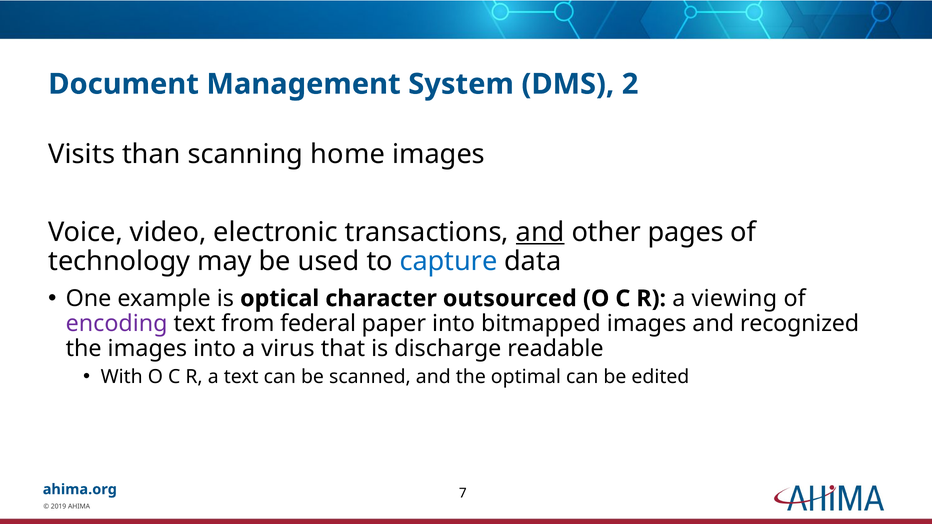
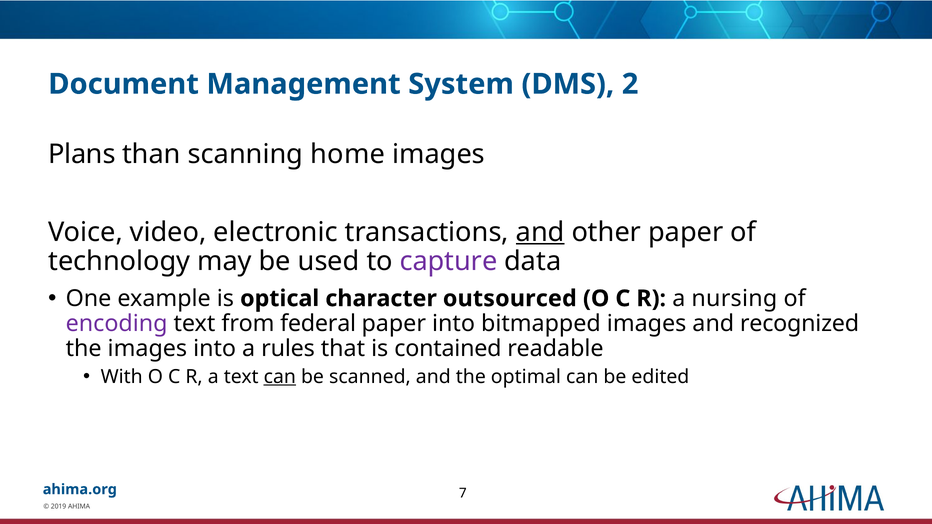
Visits: Visits -> Plans
other pages: pages -> paper
capture colour: blue -> purple
viewing: viewing -> nursing
virus: virus -> rules
discharge: discharge -> contained
can at (280, 377) underline: none -> present
